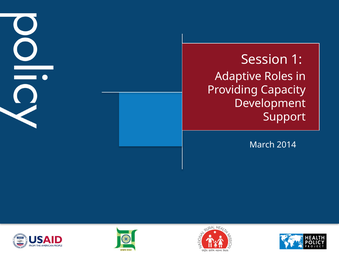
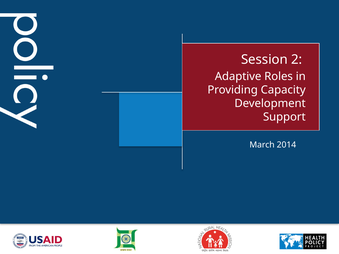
1: 1 -> 2
